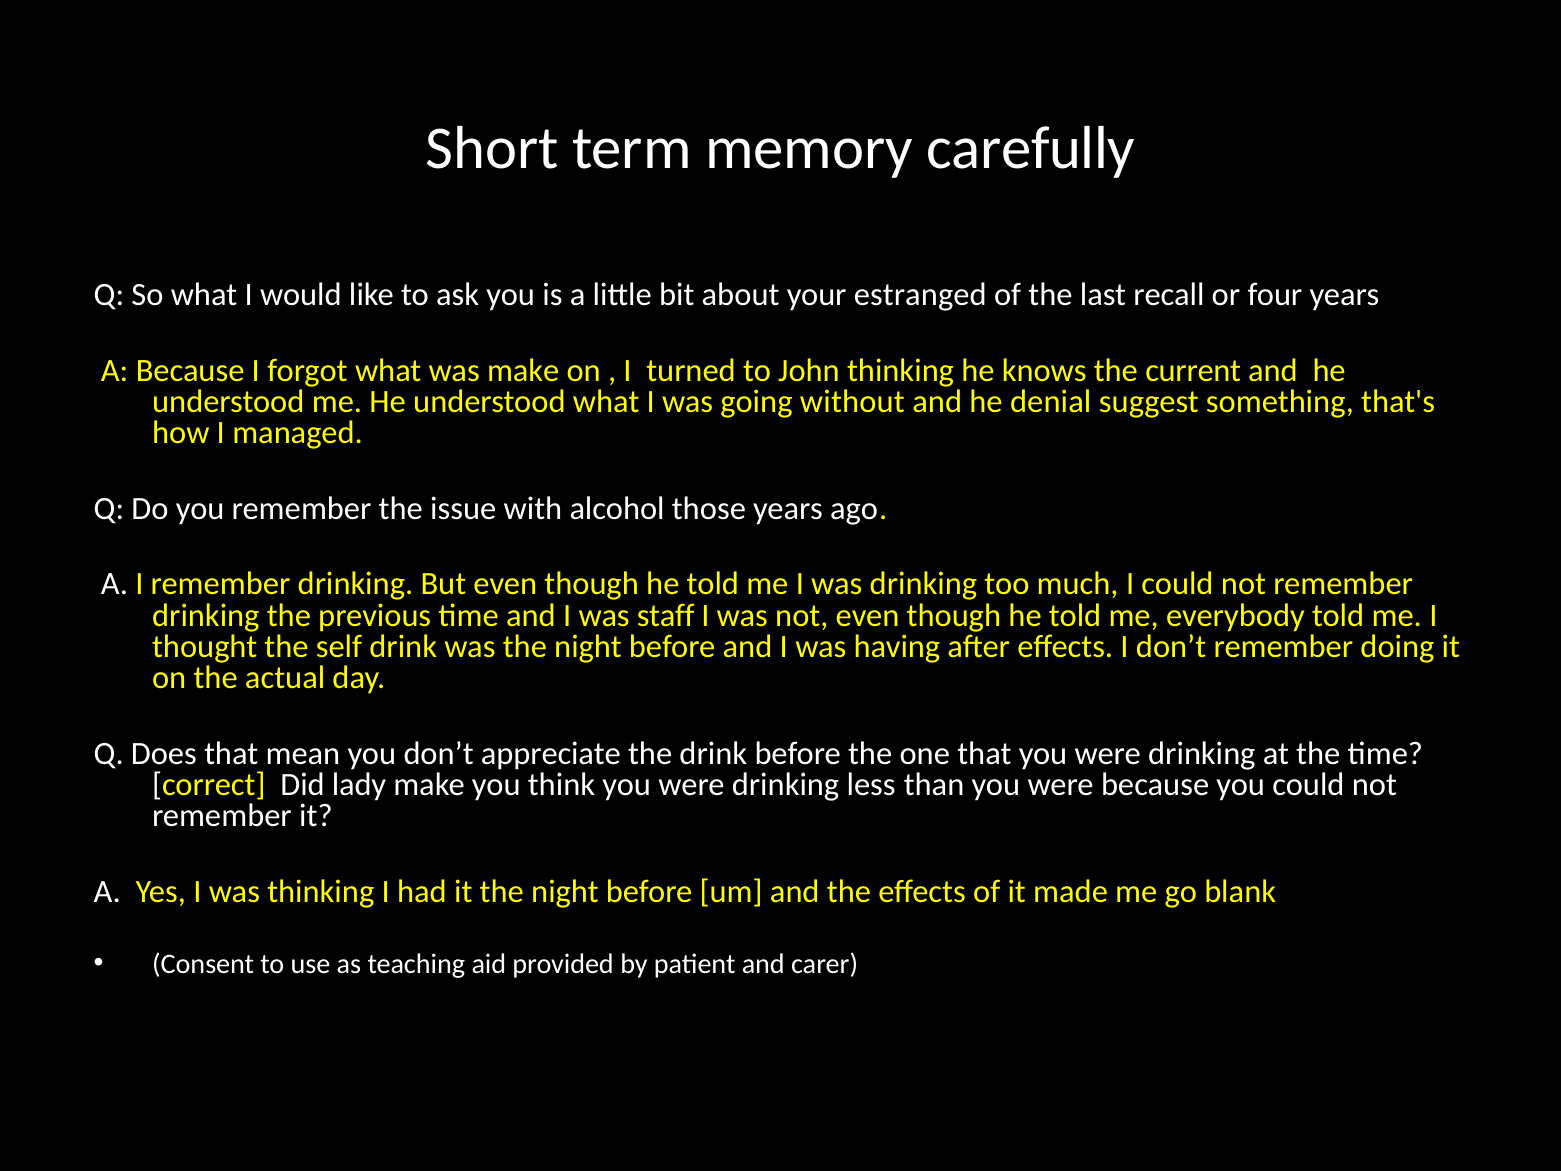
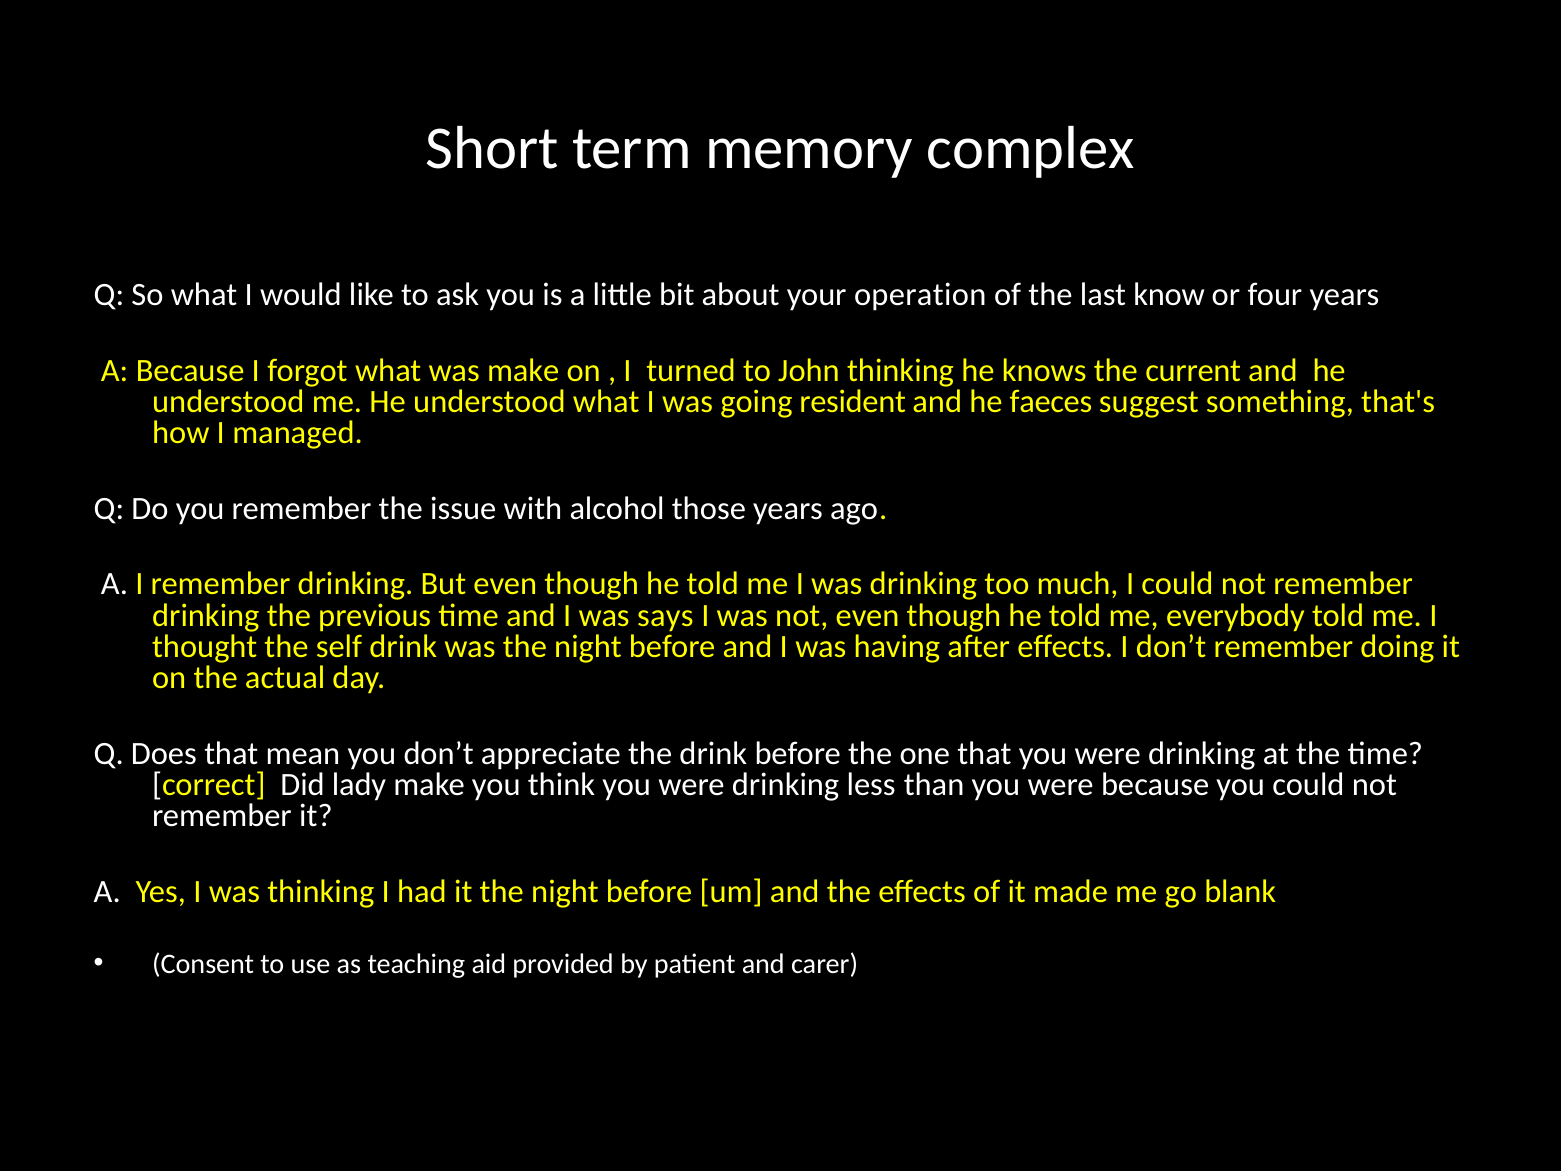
carefully: carefully -> complex
estranged: estranged -> operation
recall: recall -> know
without: without -> resident
denial: denial -> faeces
staff: staff -> says
